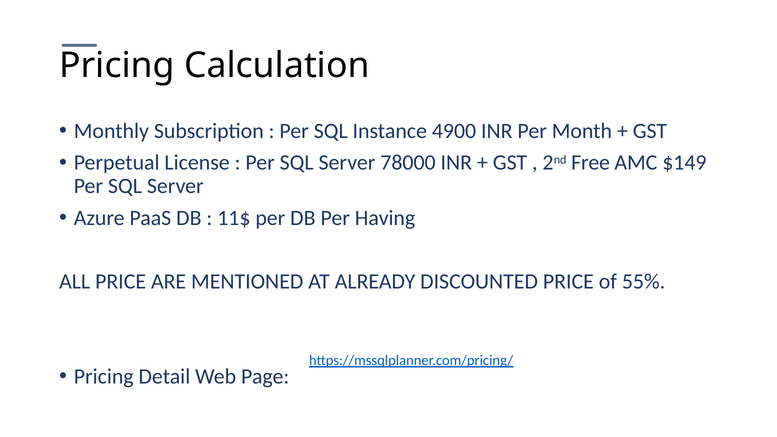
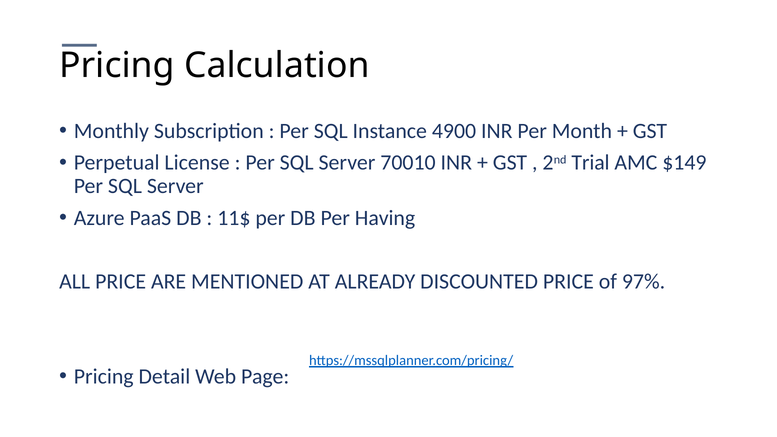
78000: 78000 -> 70010
Free: Free -> Trial
55%: 55% -> 97%
